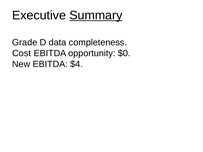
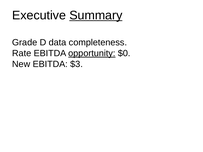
Cost: Cost -> Rate
opportunity underline: none -> present
$4: $4 -> $3
